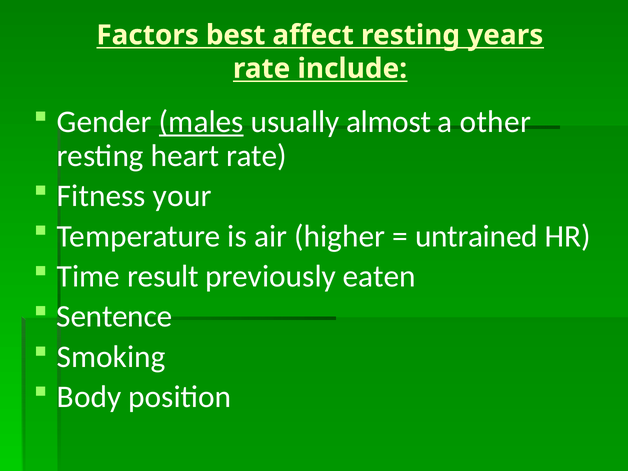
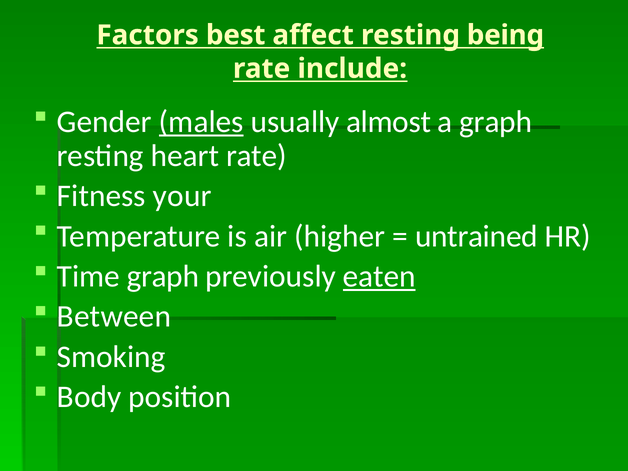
years: years -> being
a other: other -> graph
Time result: result -> graph
eaten underline: none -> present
Sentence: Sentence -> Between
